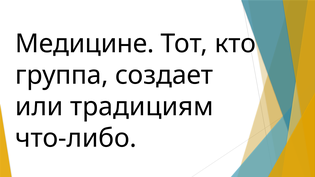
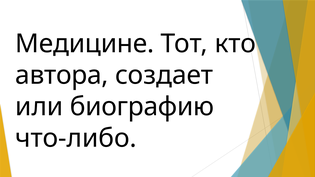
группа: группа -> автора
традициям: традициям -> биографию
